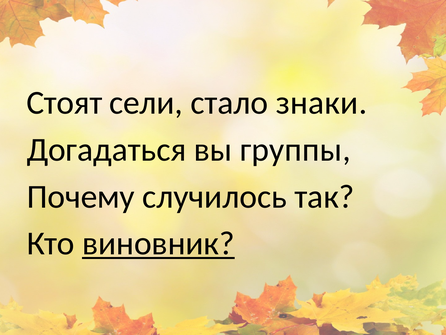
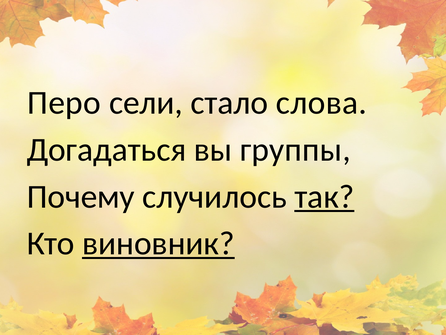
Стоят: Стоят -> Перо
знаки: знаки -> слова
так underline: none -> present
